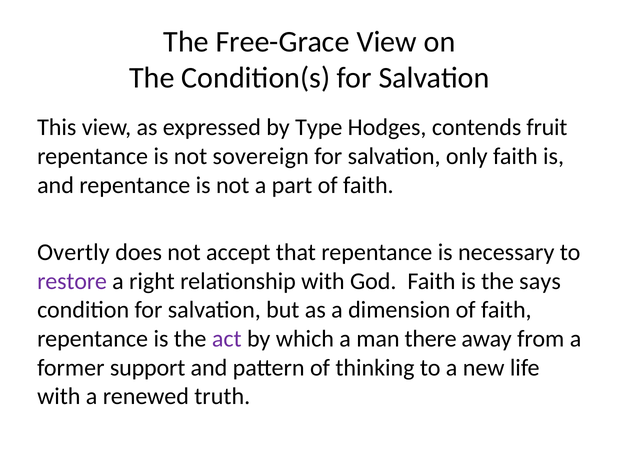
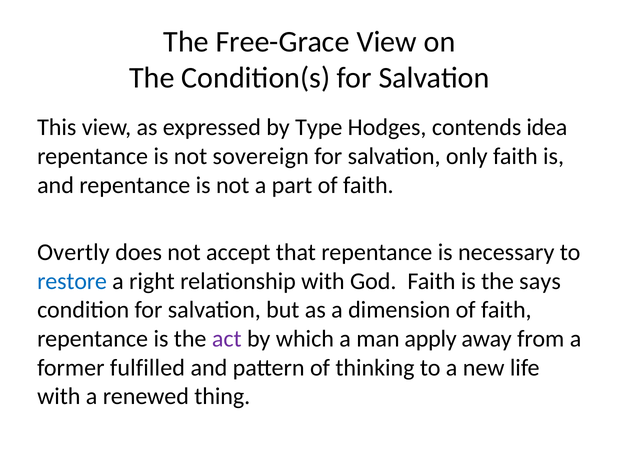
fruit: fruit -> idea
restore colour: purple -> blue
there: there -> apply
support: support -> fulfilled
truth: truth -> thing
